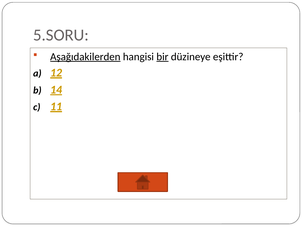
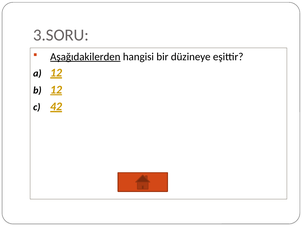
5.SORU: 5.SORU -> 3.SORU
bir underline: present -> none
14 at (56, 89): 14 -> 12
11: 11 -> 42
